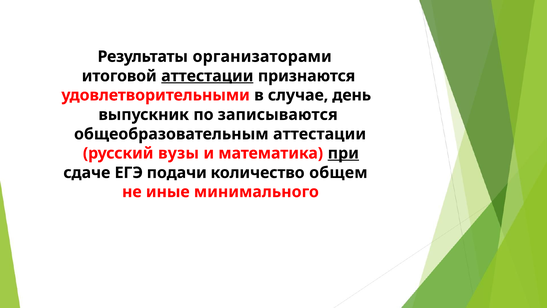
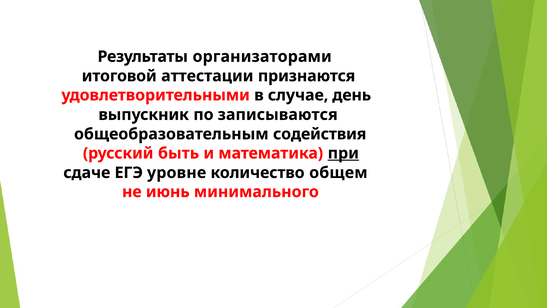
аттестации at (207, 76) underline: present -> none
общеобразовательным аттестации: аттестации -> содействия
вузы: вузы -> быть
подачи: подачи -> уровне
иные: иные -> июнь
